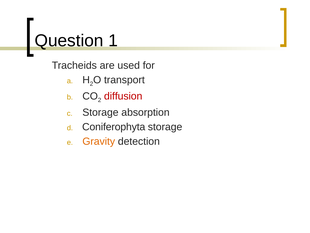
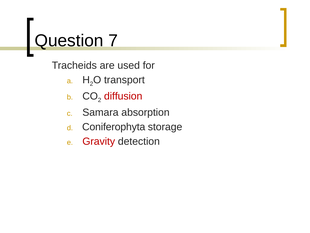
1: 1 -> 7
Storage at (100, 112): Storage -> Samara
Gravity colour: orange -> red
